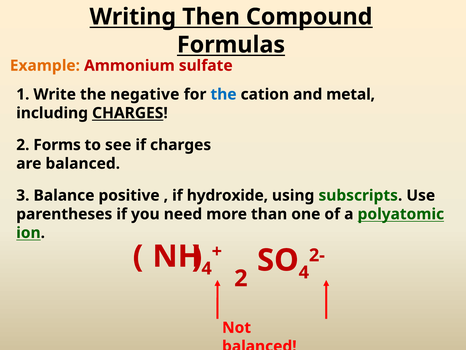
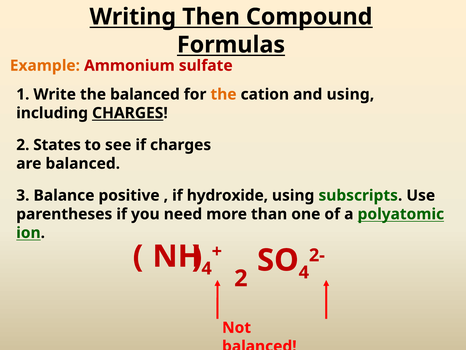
the negative: negative -> balanced
the at (224, 94) colour: blue -> orange
and metal: metal -> using
Forms: Forms -> States
